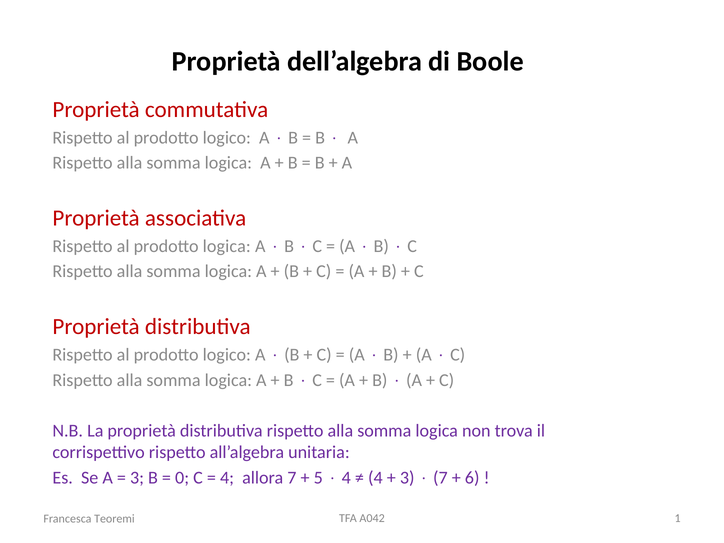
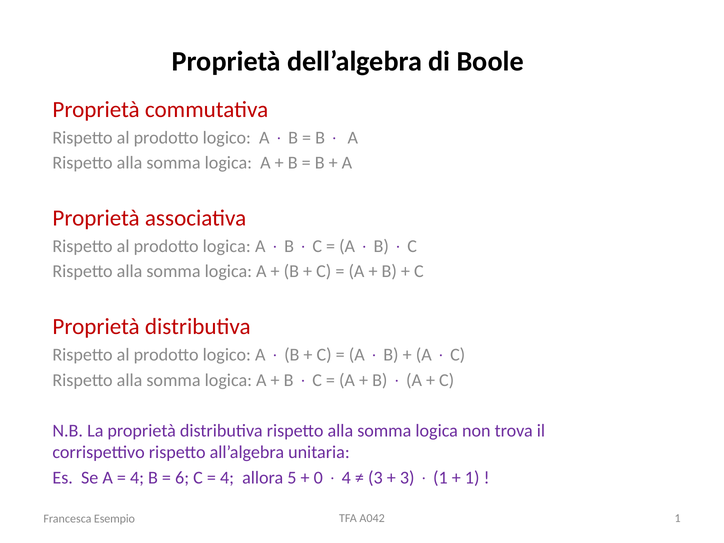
3 at (137, 478): 3 -> 4
0: 0 -> 6
allora 7: 7 -> 5
5: 5 -> 0
4 at (375, 478): 4 -> 3
7 at (440, 478): 7 -> 1
6 at (472, 478): 6 -> 1
Teoremi: Teoremi -> Esempio
